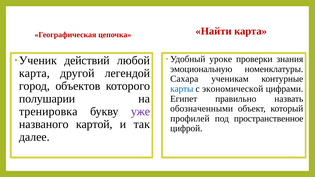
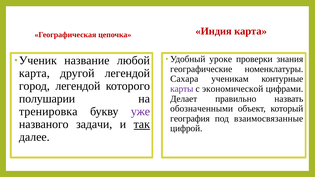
Найти: Найти -> Индия
действий: действий -> название
эмоциональную: эмоциональную -> географические
город объектов: объектов -> легендой
карты colour: blue -> purple
Египет: Египет -> Делает
профилей: профилей -> география
пространственное: пространственное -> взаимосвязанные
картой: картой -> задачи
так underline: none -> present
